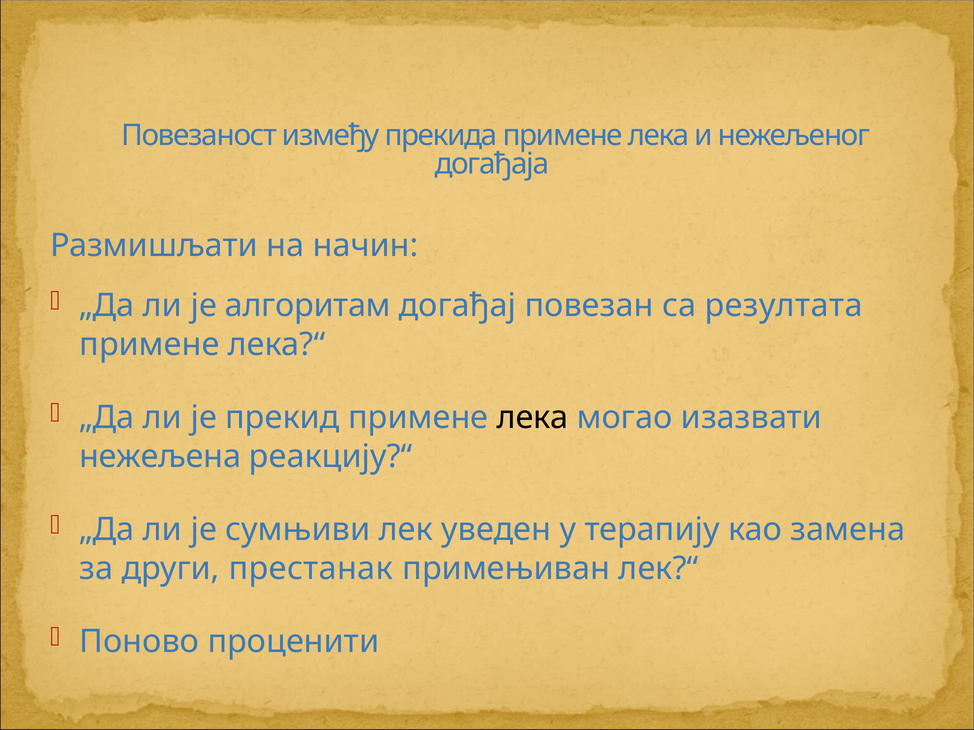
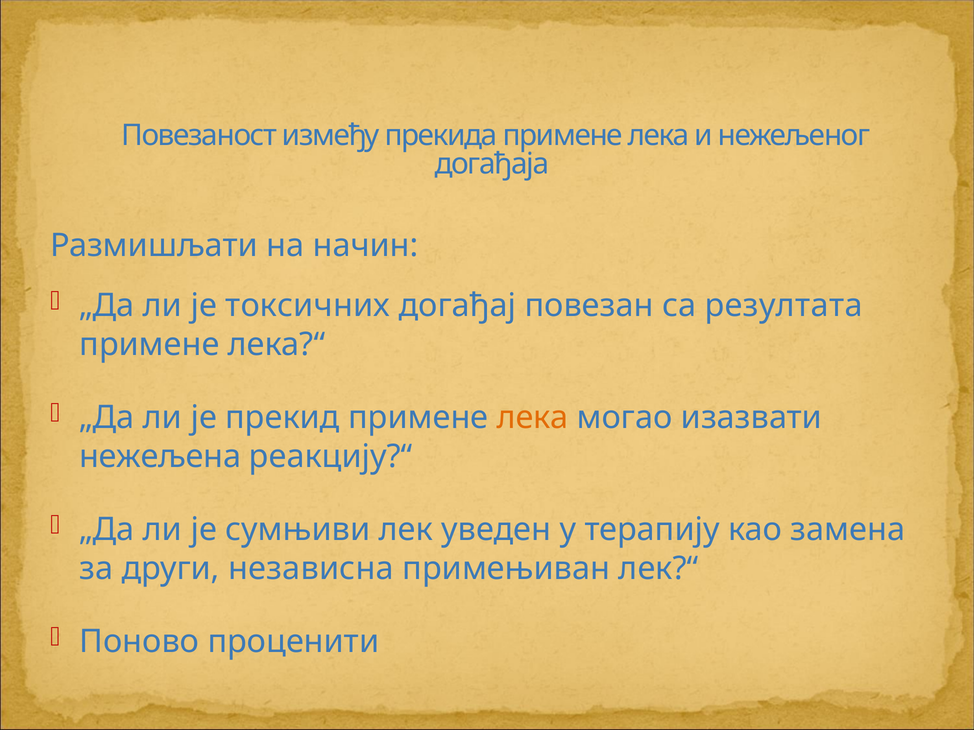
алгоритам: алгоритам -> токсичних
лека at (533, 418) colour: black -> orange
престанак: престанак -> независна
